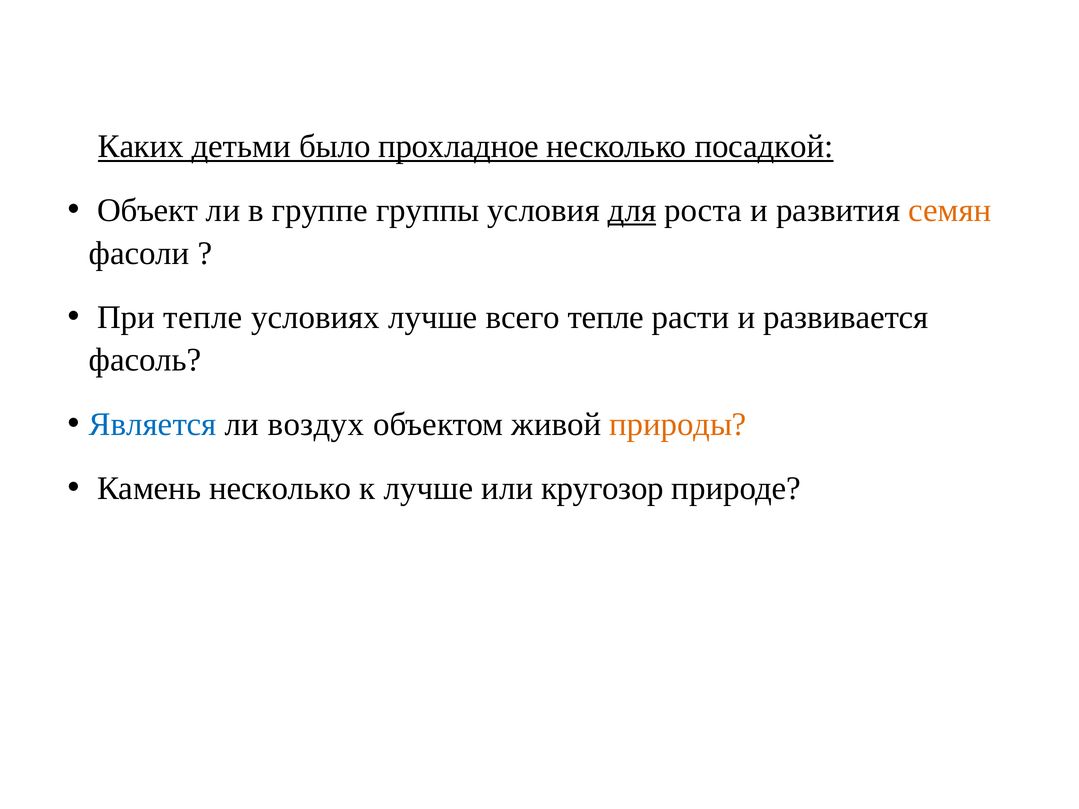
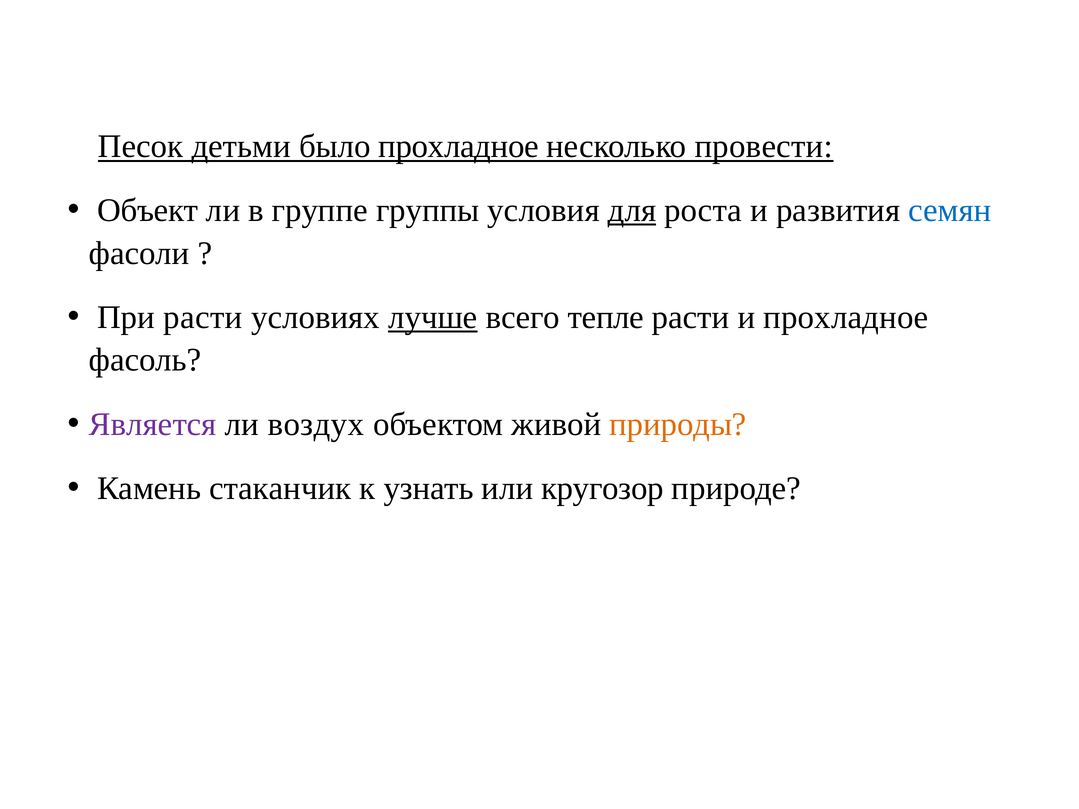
Каких: Каких -> Песок
посадкой: посадкой -> провести
семян colour: orange -> blue
При тепле: тепле -> расти
лучше at (433, 317) underline: none -> present
и развивается: развивается -> прохладное
Является colour: blue -> purple
Камень несколько: несколько -> стаканчик
к лучше: лучше -> узнать
